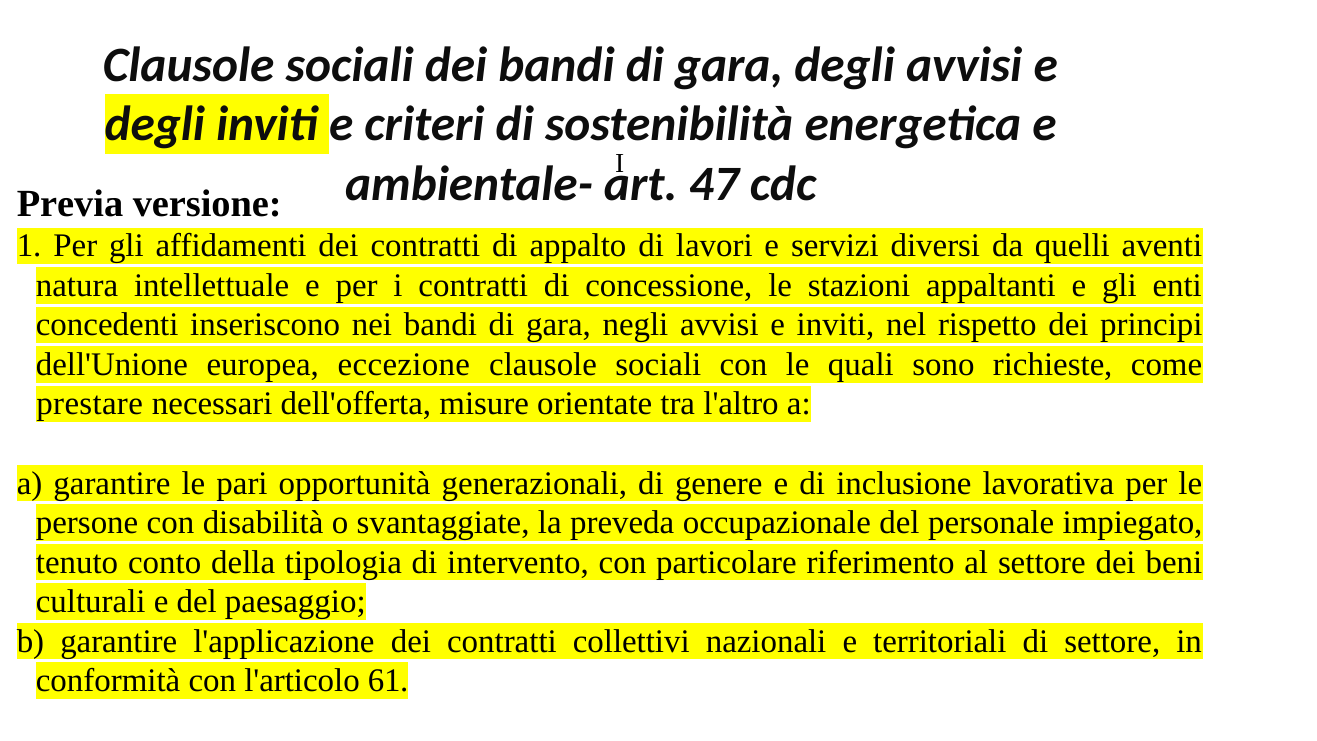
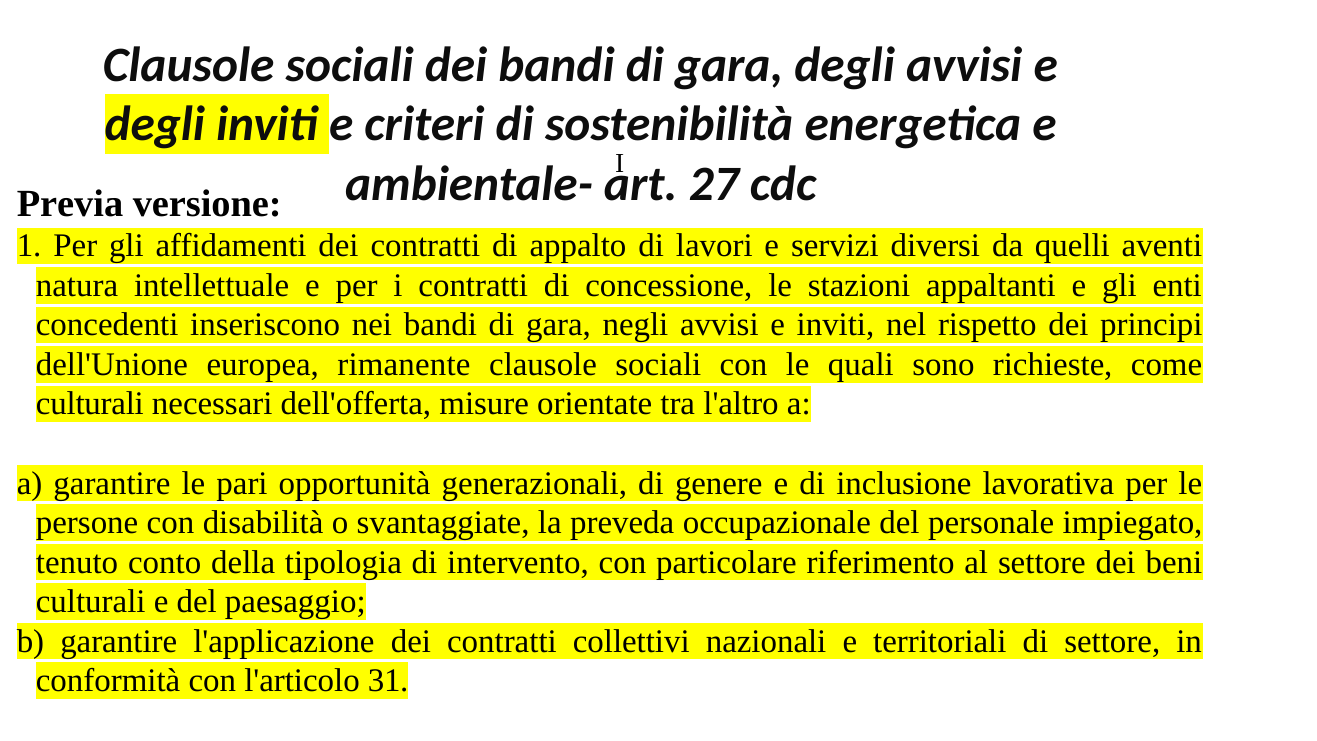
47: 47 -> 27
eccezione: eccezione -> rimanente
prestare at (90, 404): prestare -> culturali
61: 61 -> 31
